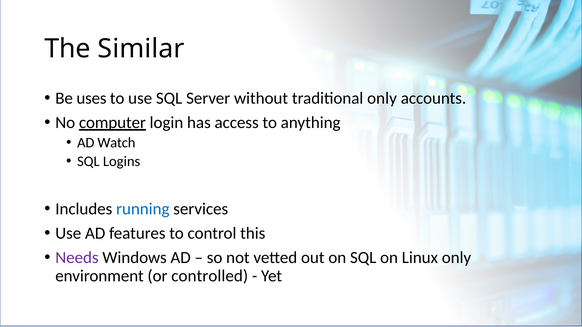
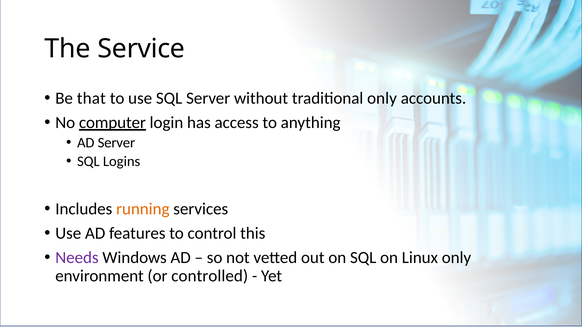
Similar: Similar -> Service
uses: uses -> that
AD Watch: Watch -> Server
running colour: blue -> orange
